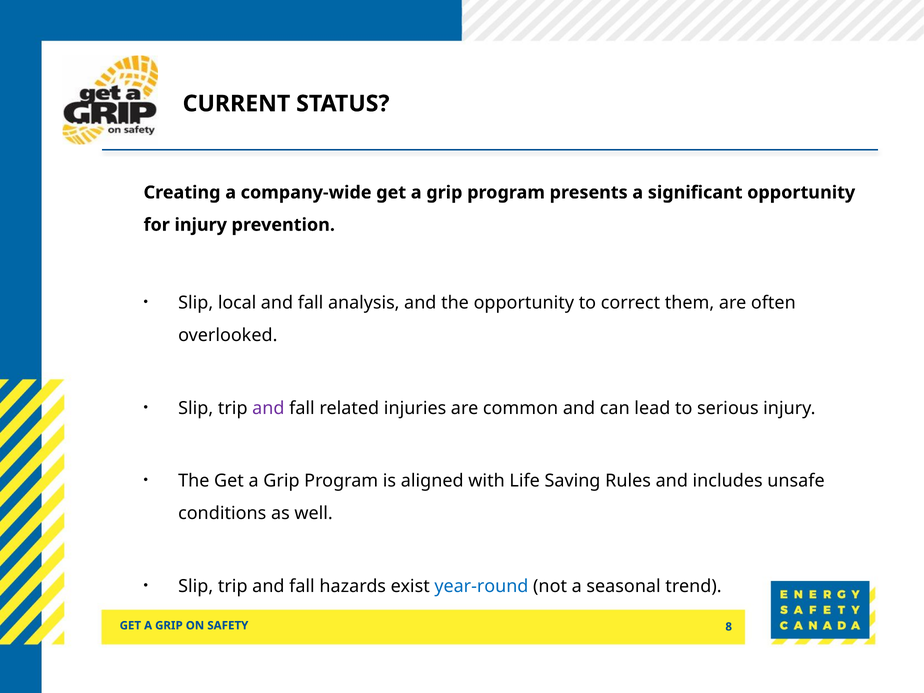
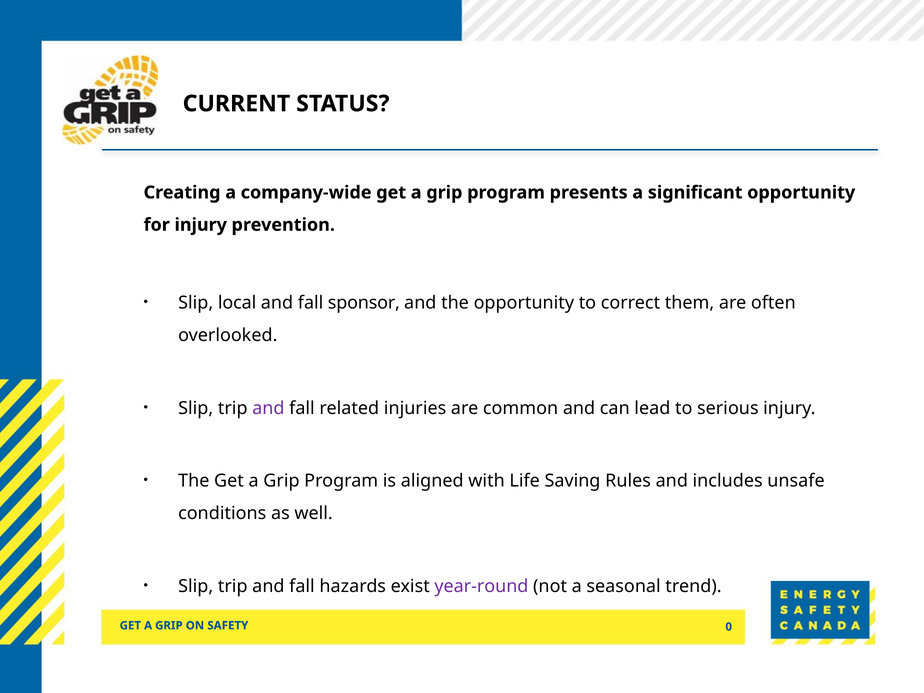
analysis: analysis -> sponsor
year-round colour: blue -> purple
8: 8 -> 0
